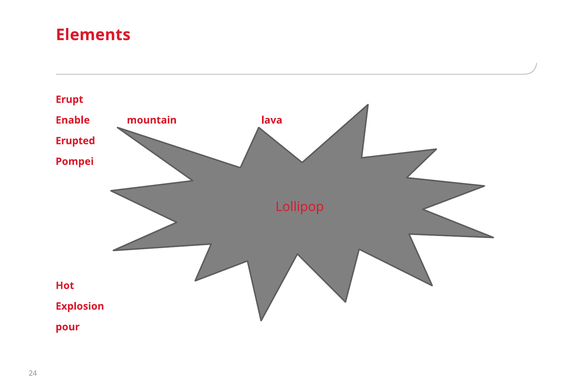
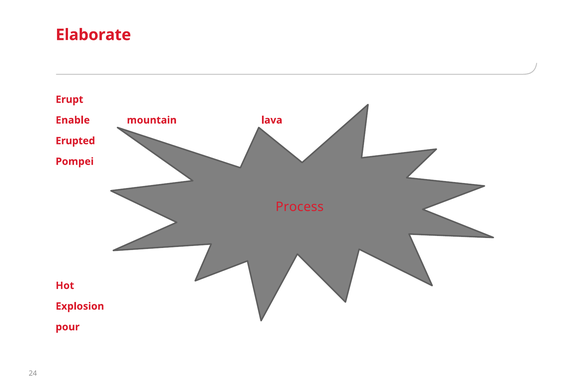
Elements: Elements -> Elaborate
Lollipop: Lollipop -> Process
